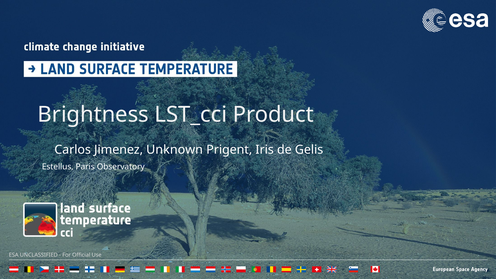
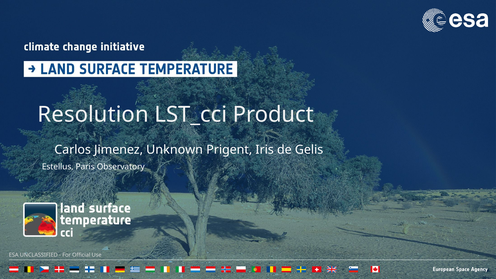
Brightness: Brightness -> Resolution
